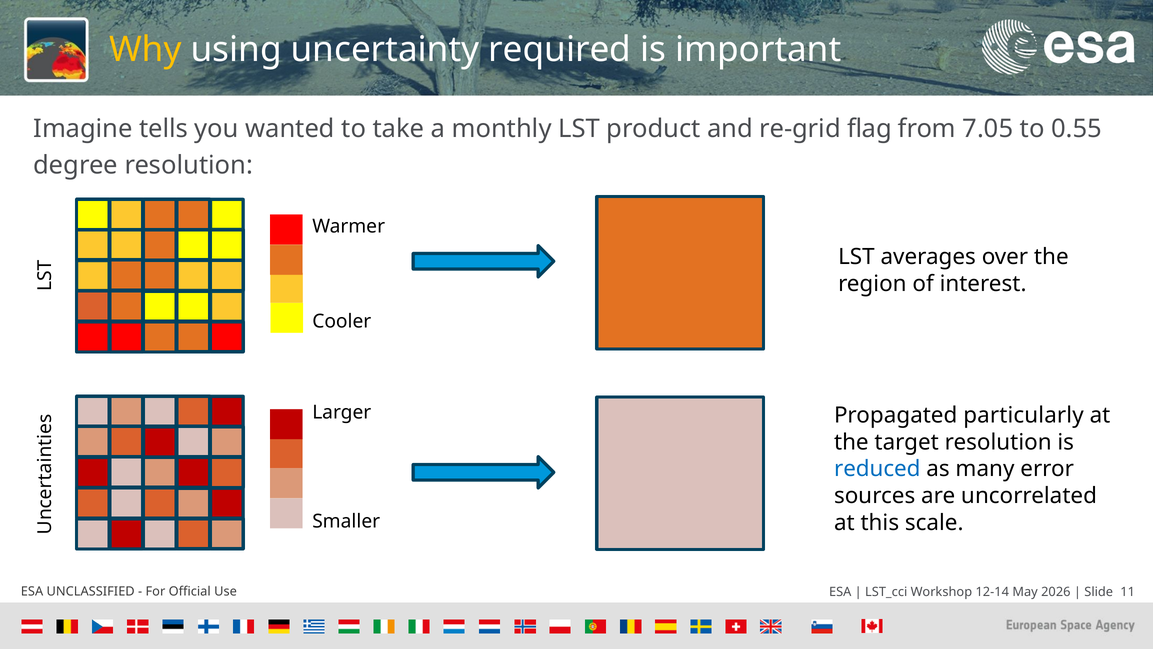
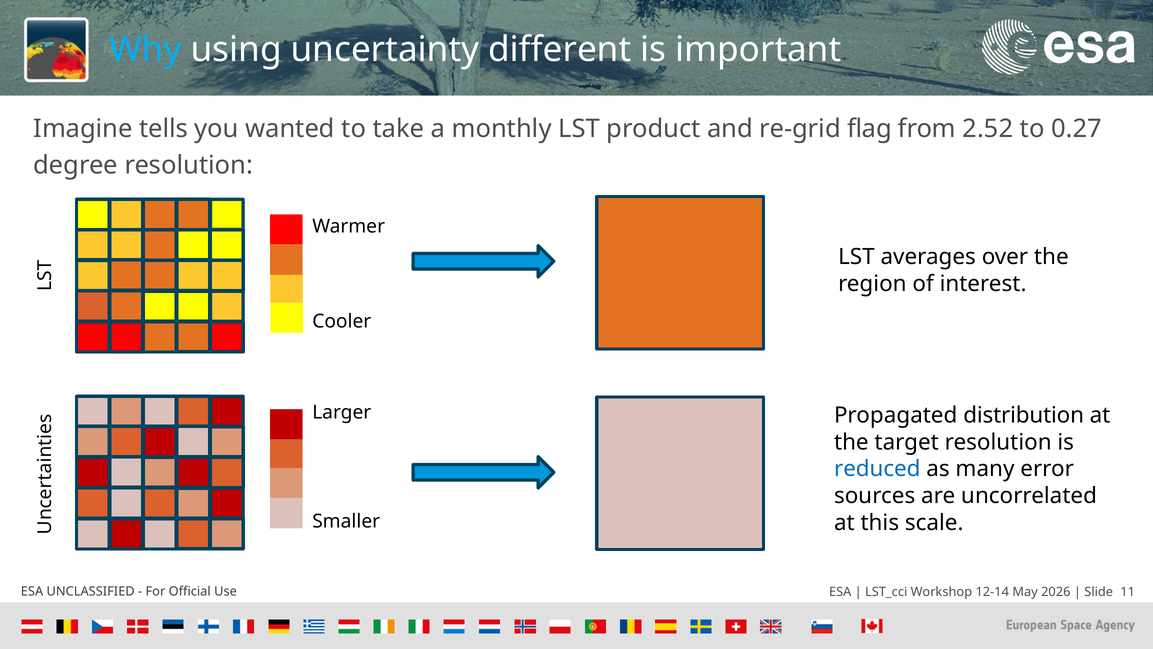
Why colour: yellow -> light blue
required: required -> different
7.05: 7.05 -> 2.52
0.55: 0.55 -> 0.27
particularly: particularly -> distribution
